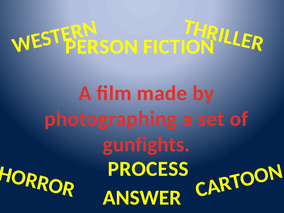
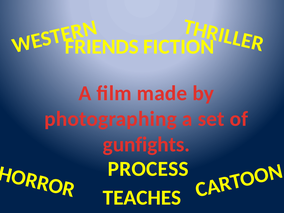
PERSON: PERSON -> FRIENDS
ANSWER: ANSWER -> TEACHES
